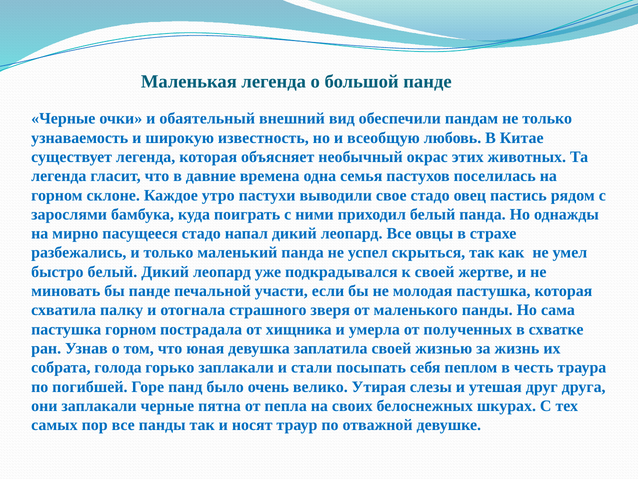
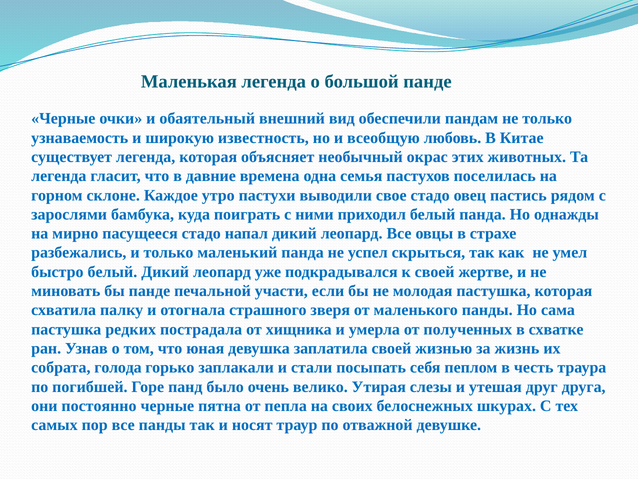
пастушка горном: горном -> редких
они заплакали: заплакали -> постоянно
